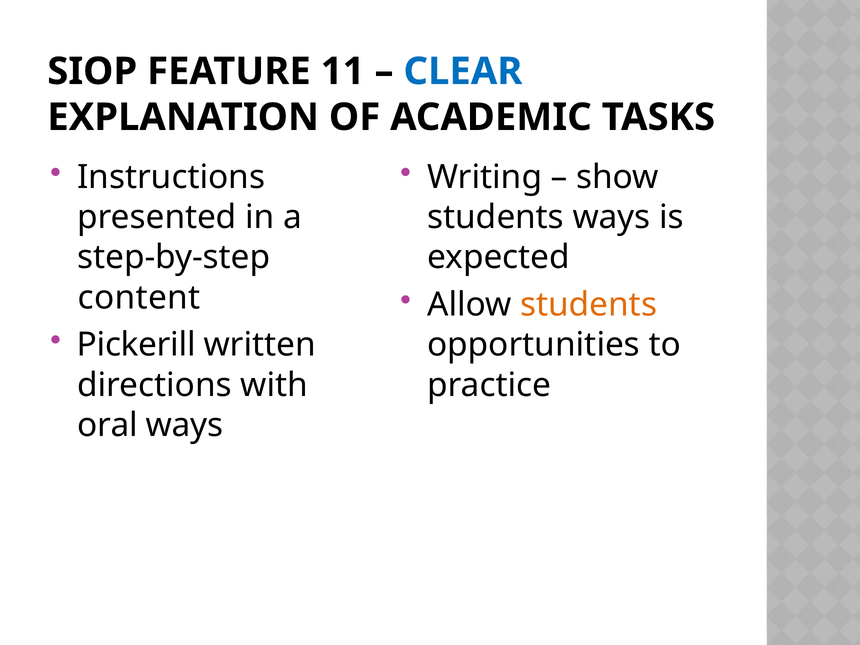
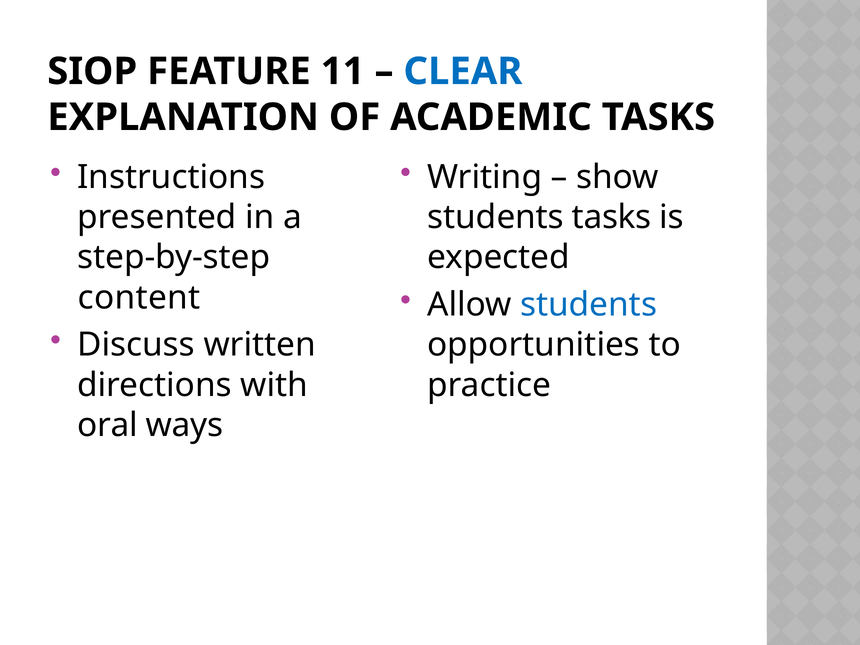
students ways: ways -> tasks
students at (589, 305) colour: orange -> blue
Pickerill: Pickerill -> Discuss
